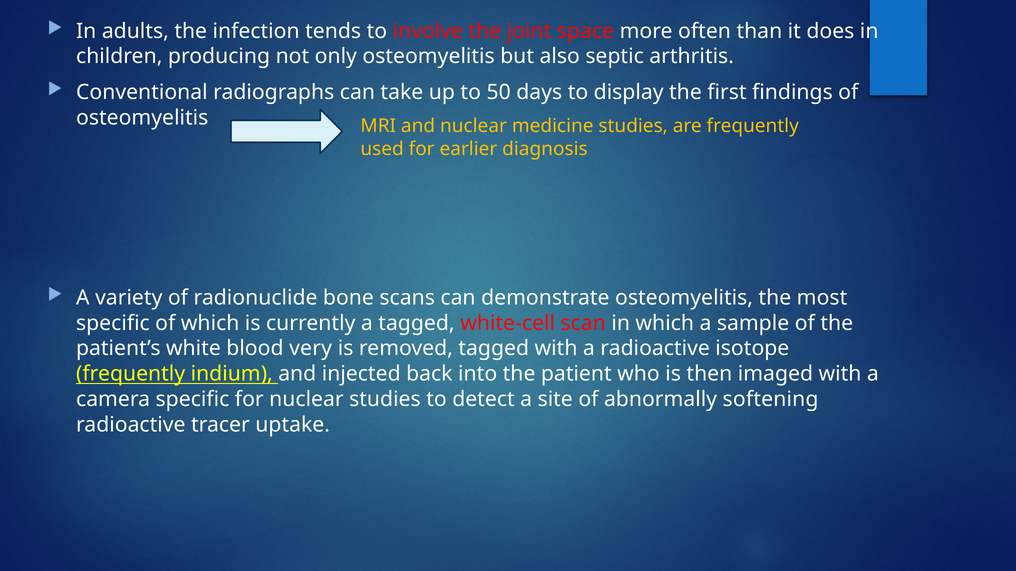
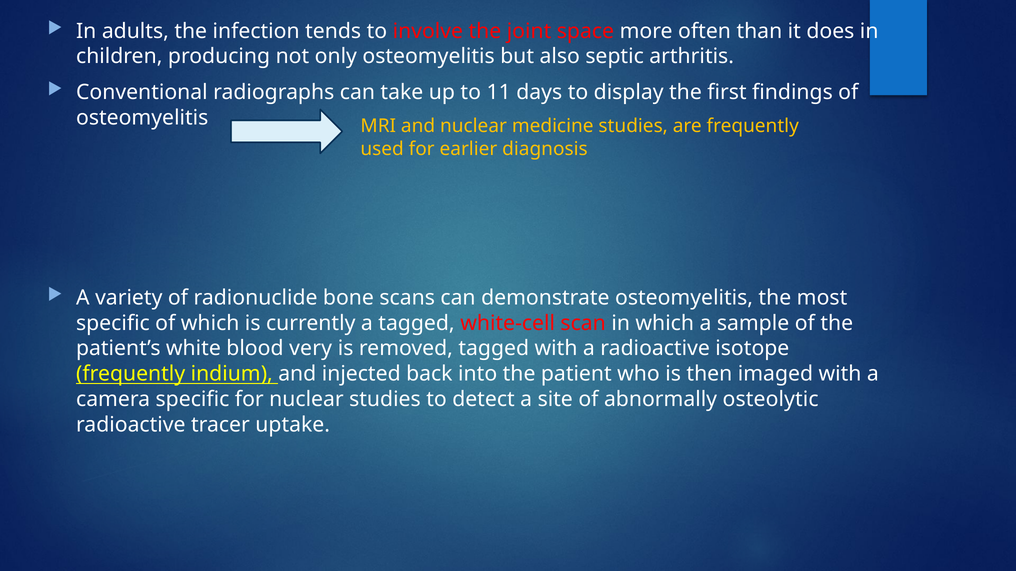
50: 50 -> 11
softening: softening -> osteolytic
